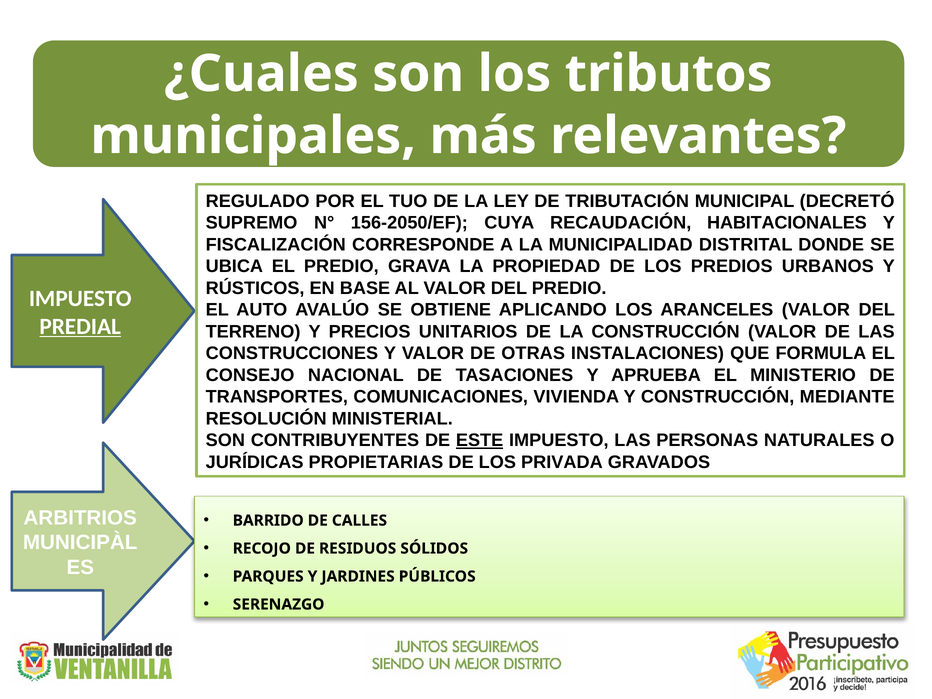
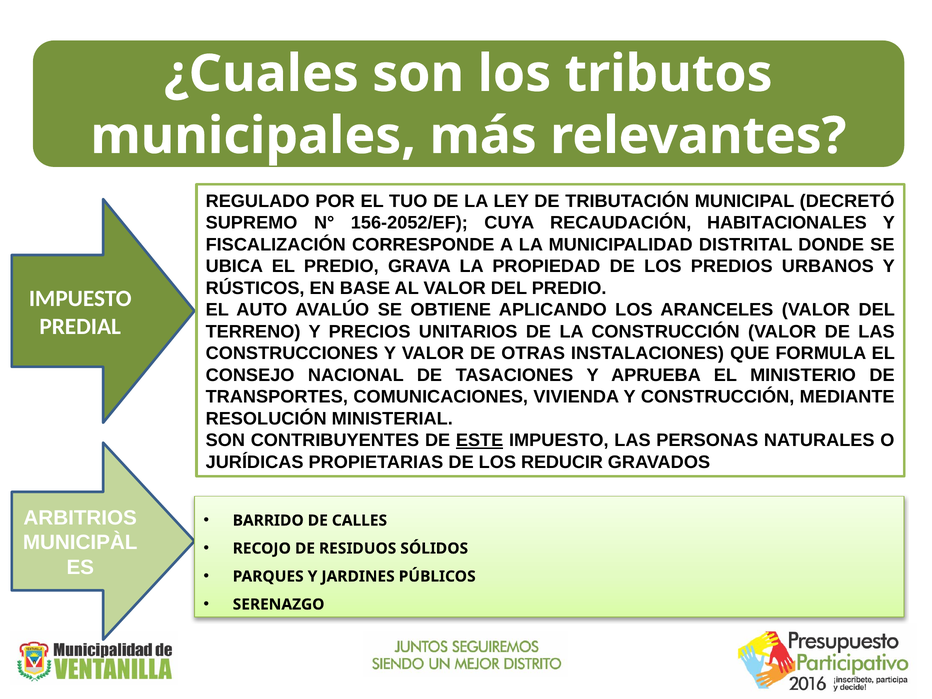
156-2050/EF: 156-2050/EF -> 156-2052/EF
PREDIAL underline: present -> none
PRIVADA: PRIVADA -> REDUCIR
